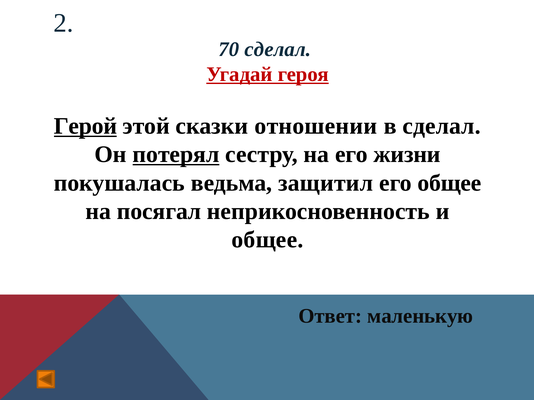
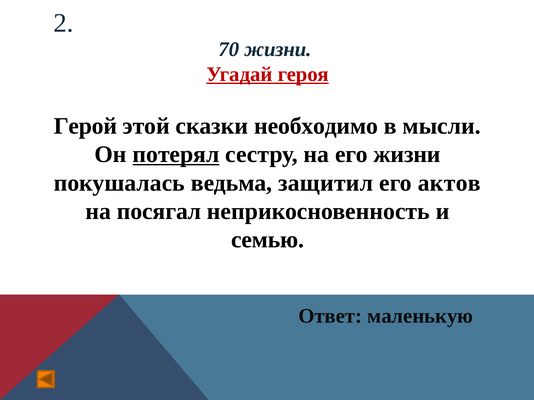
70 сделал: сделал -> жизни
Герой underline: present -> none
отношении: отношении -> необходимо
в сделал: сделал -> мысли
его общее: общее -> актов
общее at (267, 240): общее -> семью
